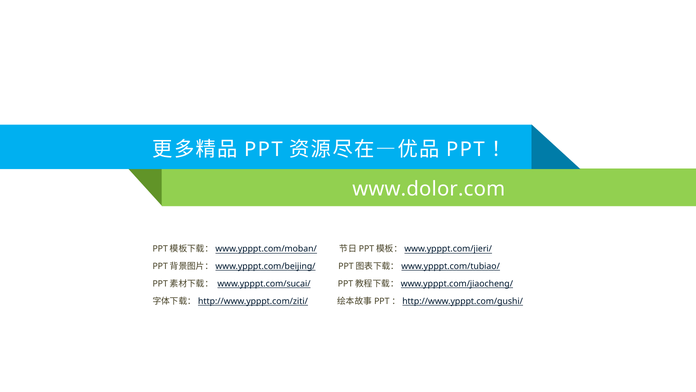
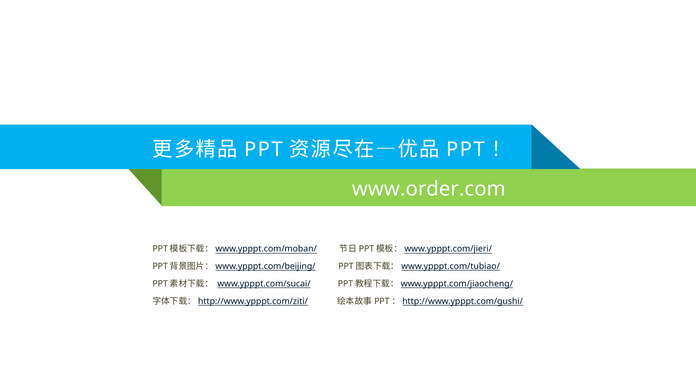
www.dolor.com: www.dolor.com -> www.order.com
